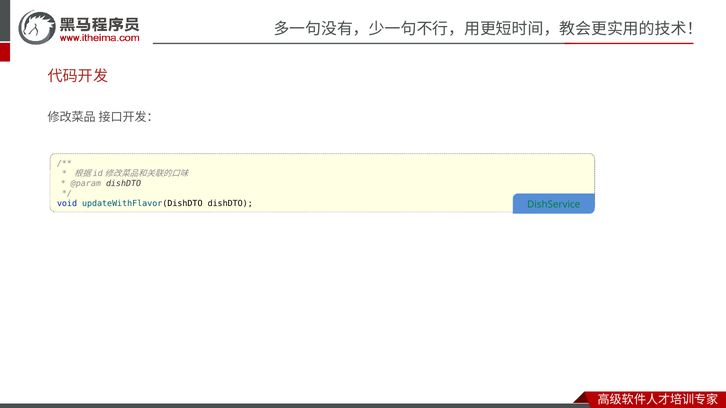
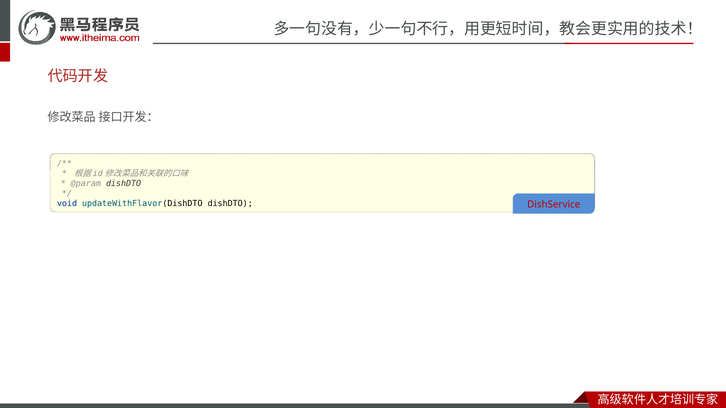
DishService colour: green -> red
